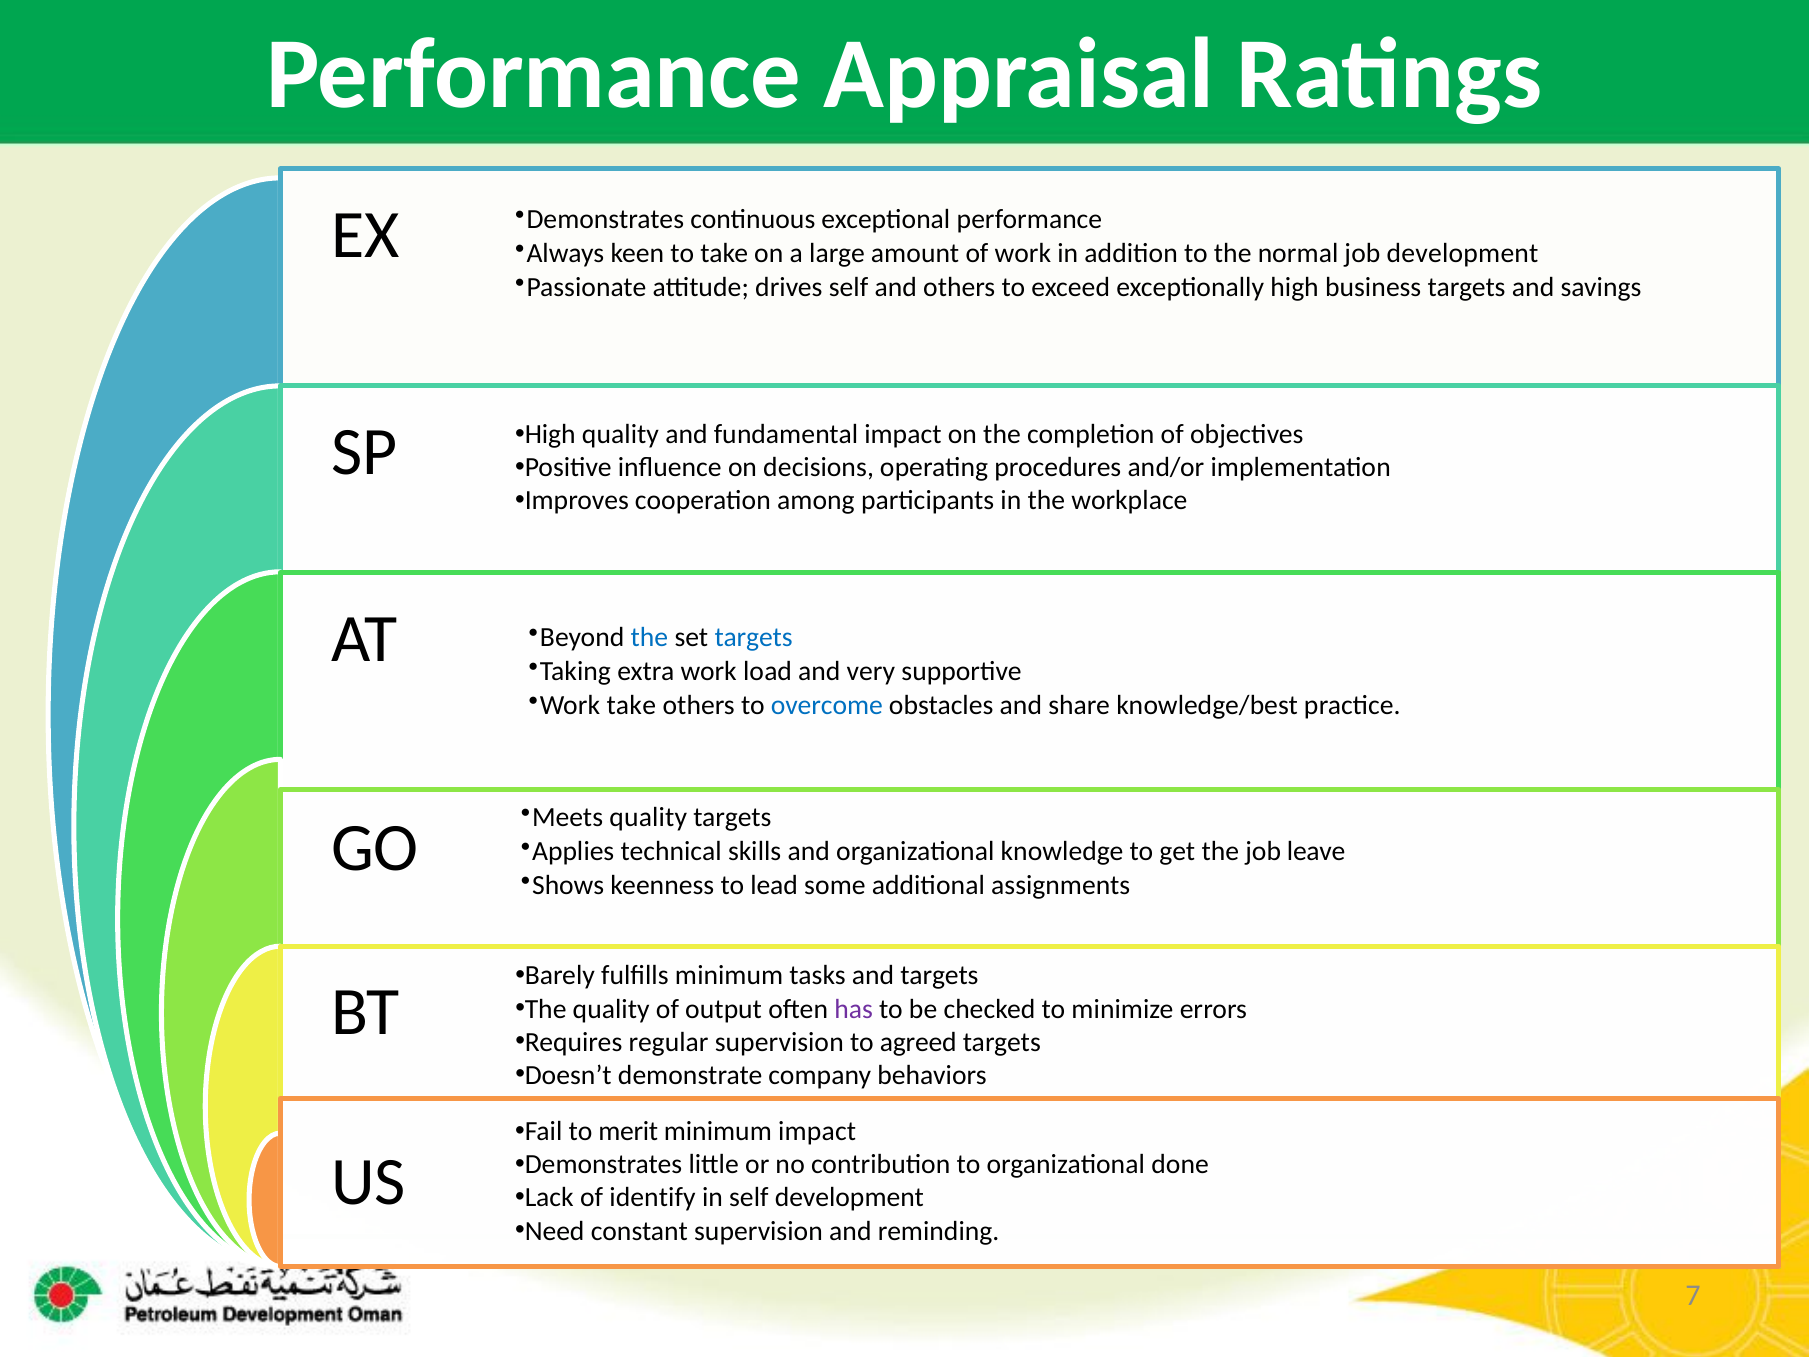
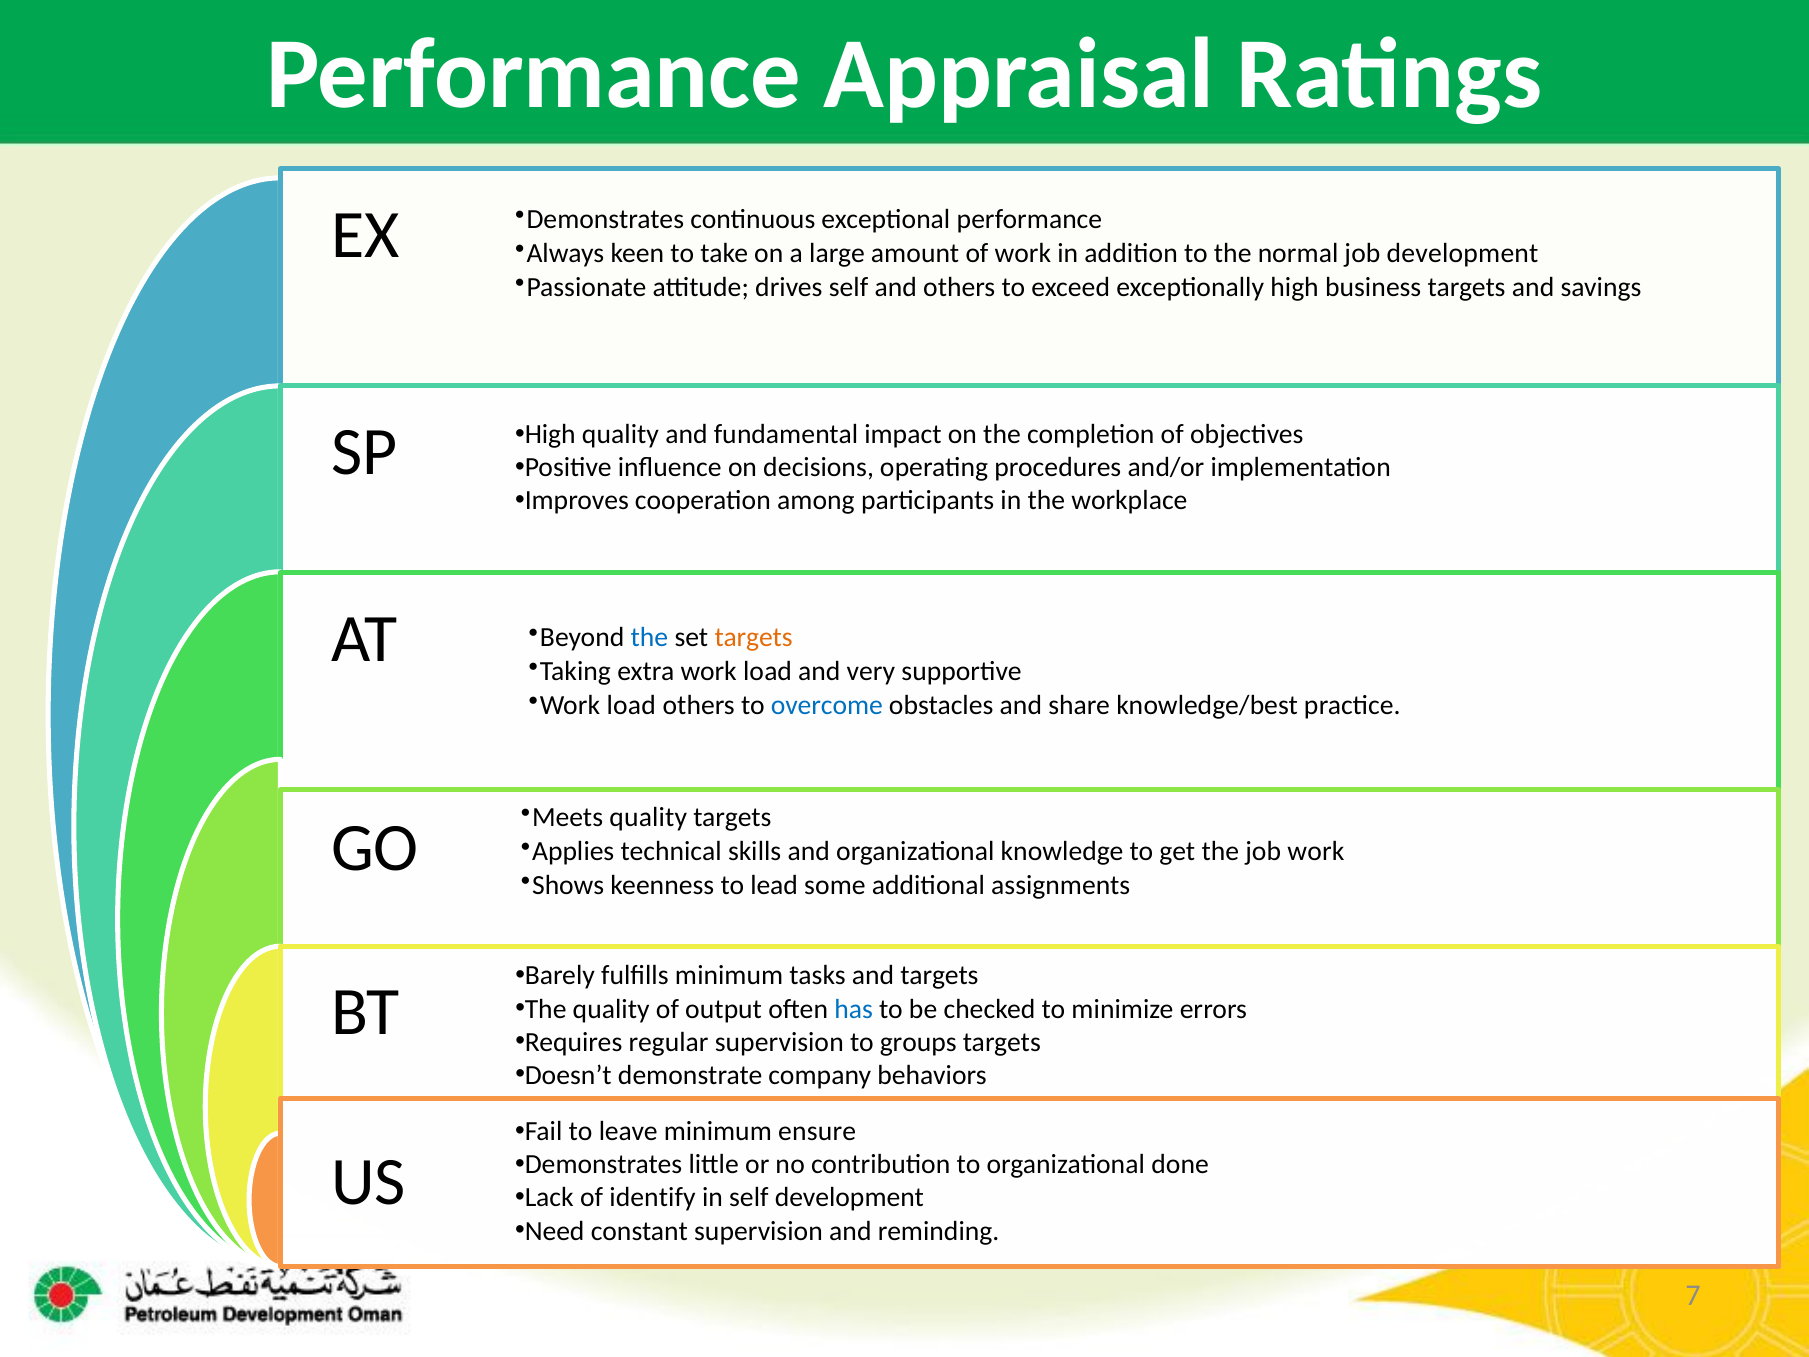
targets at (754, 637) colour: blue -> orange
take at (631, 705): take -> load
job leave: leave -> work
has colour: purple -> blue
agreed: agreed -> groups
merit: merit -> leave
minimum impact: impact -> ensure
